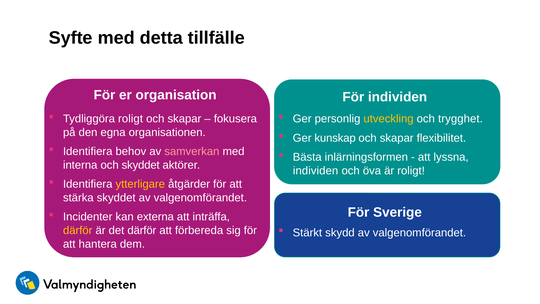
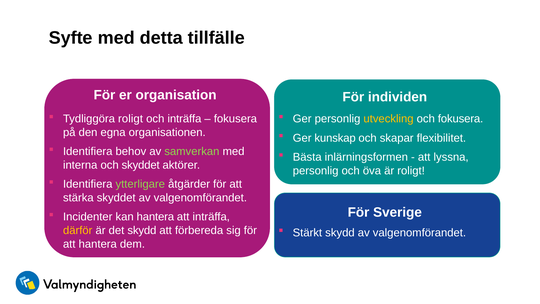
skapar at (184, 119): skapar -> inträffa
och trygghet: trygghet -> fokusera
samverkan colour: pink -> light green
individen at (316, 171): individen -> personlig
ytterligare colour: yellow -> light green
kan externa: externa -> hantera
det därför: därför -> skydd
